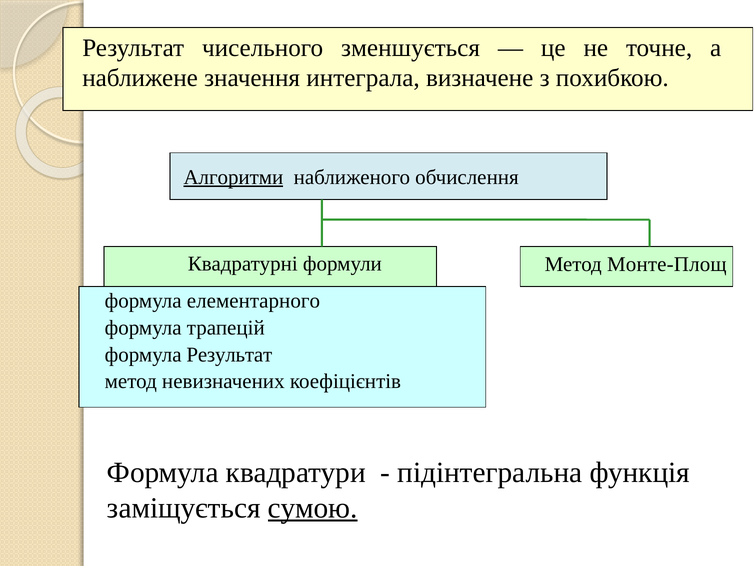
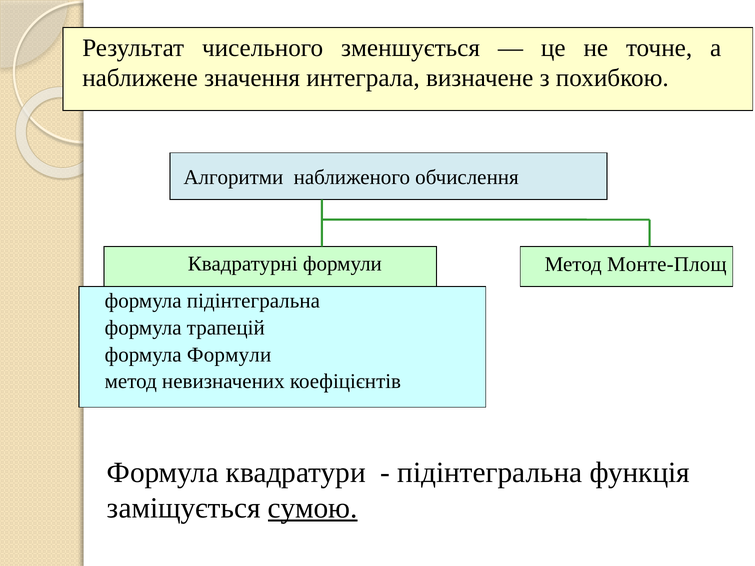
Алгоритми underline: present -> none
формула елементарного: елементарного -> підінтегральна
формула Результат: Результат -> Формули
